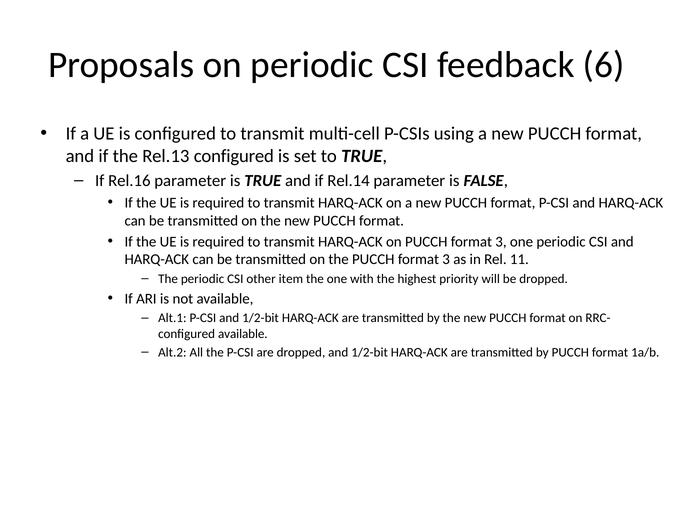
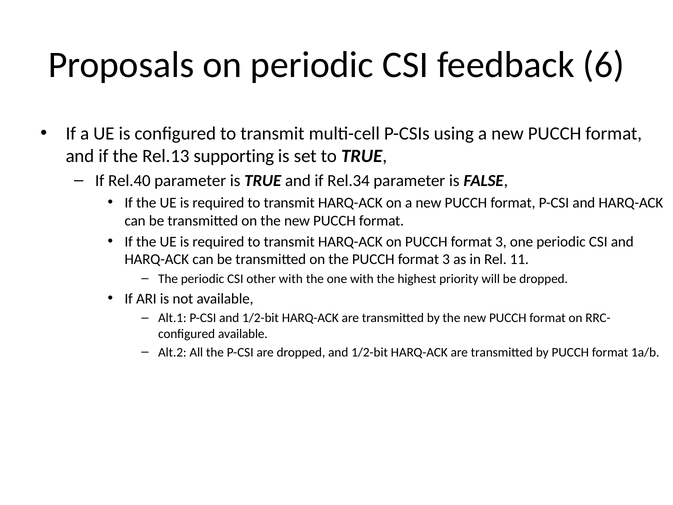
Rel.13 configured: configured -> supporting
Rel.16: Rel.16 -> Rel.40
Rel.14: Rel.14 -> Rel.34
other item: item -> with
